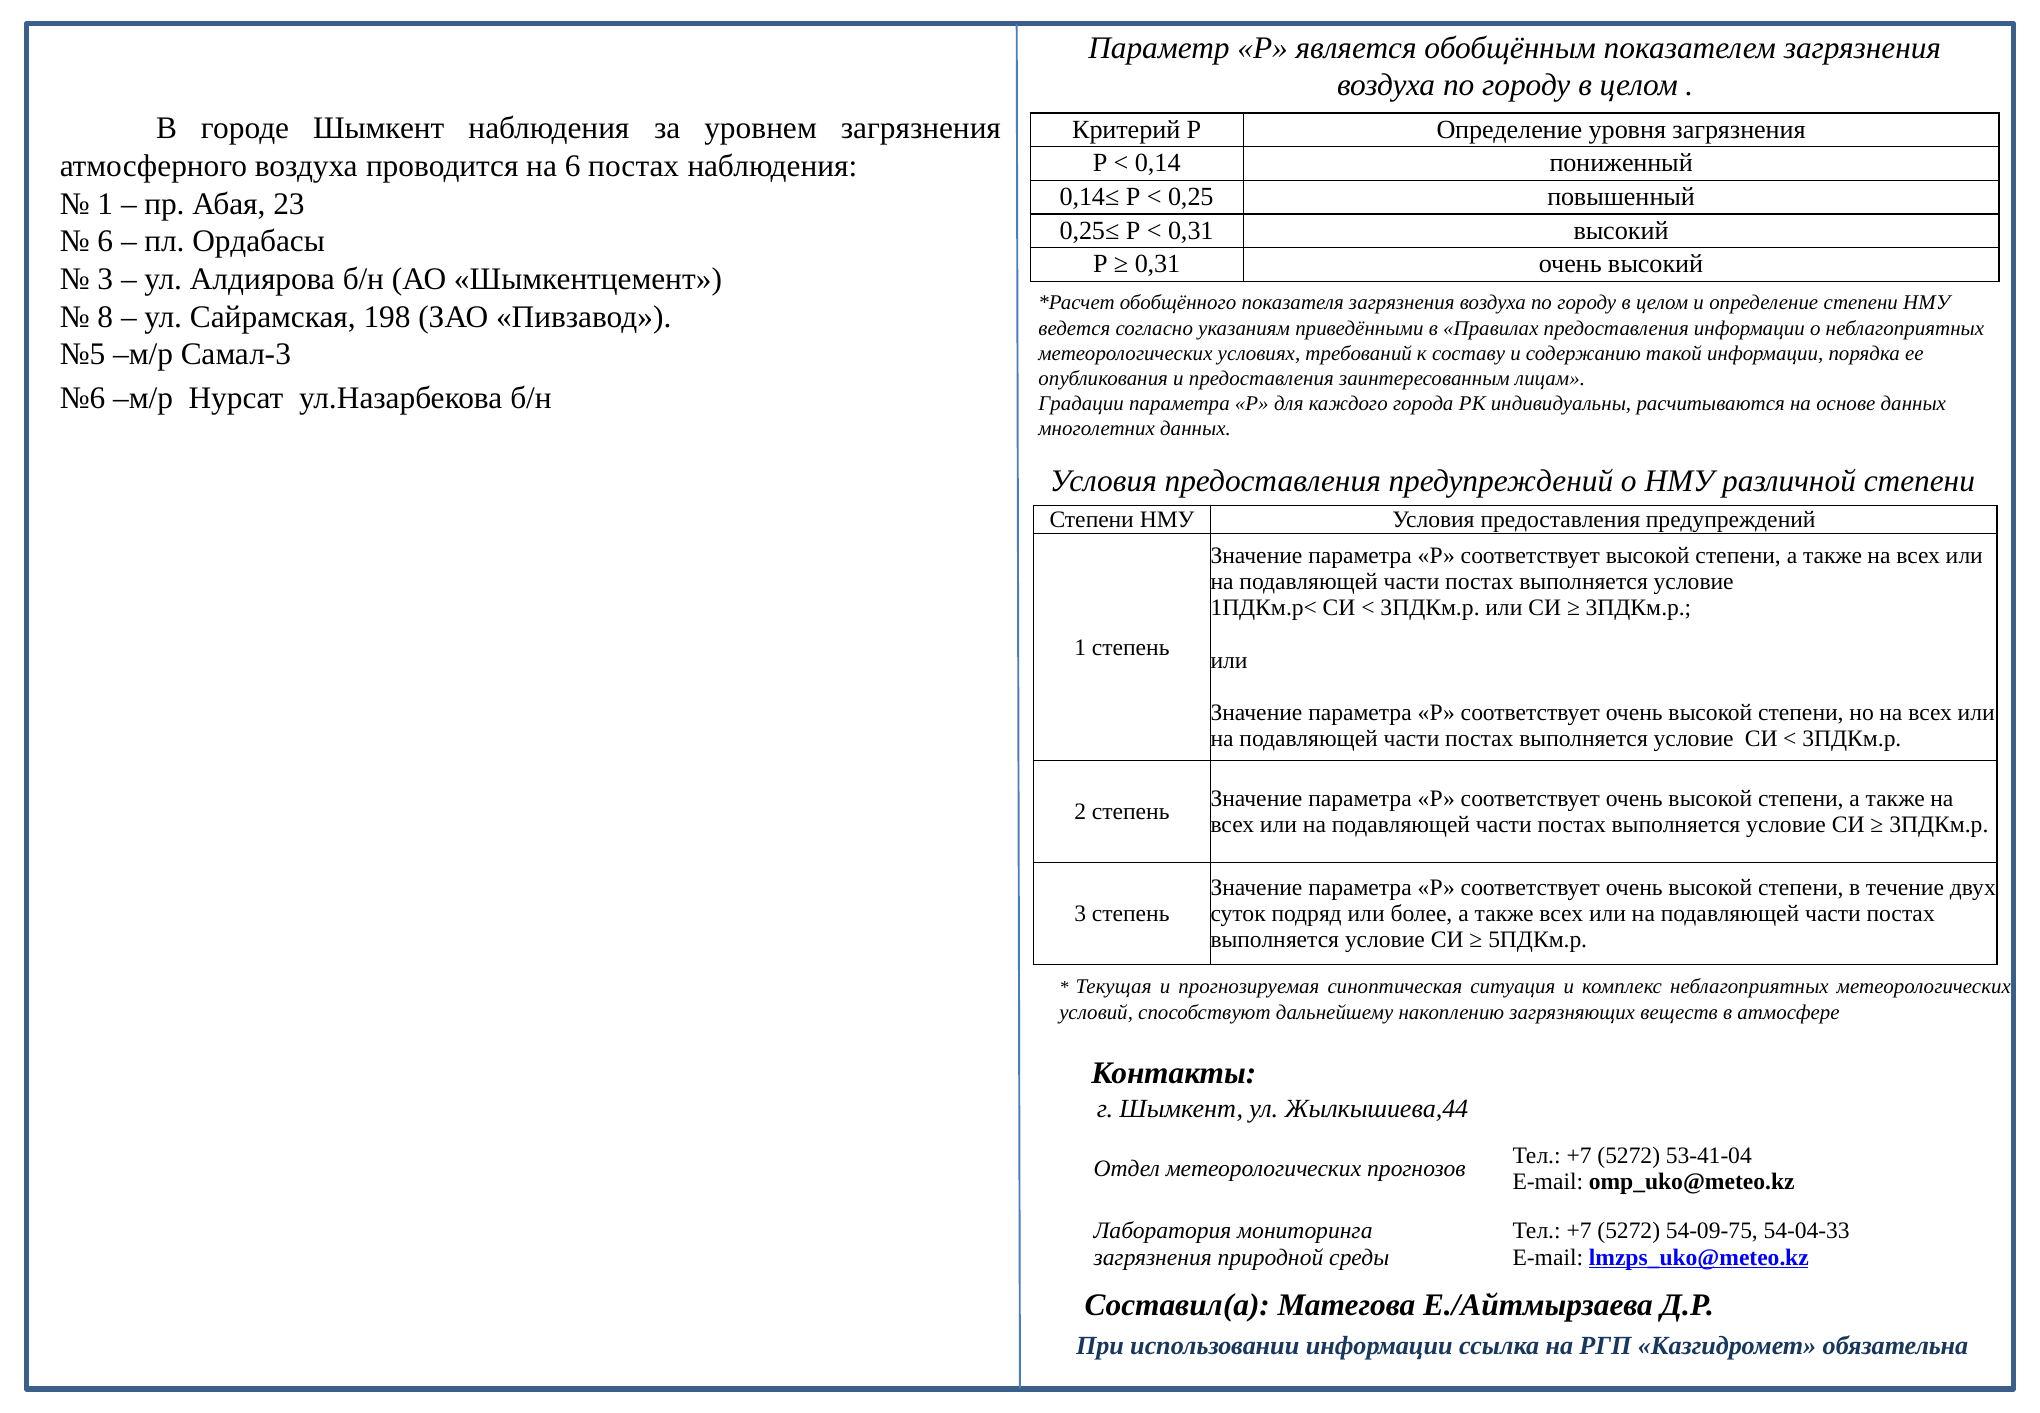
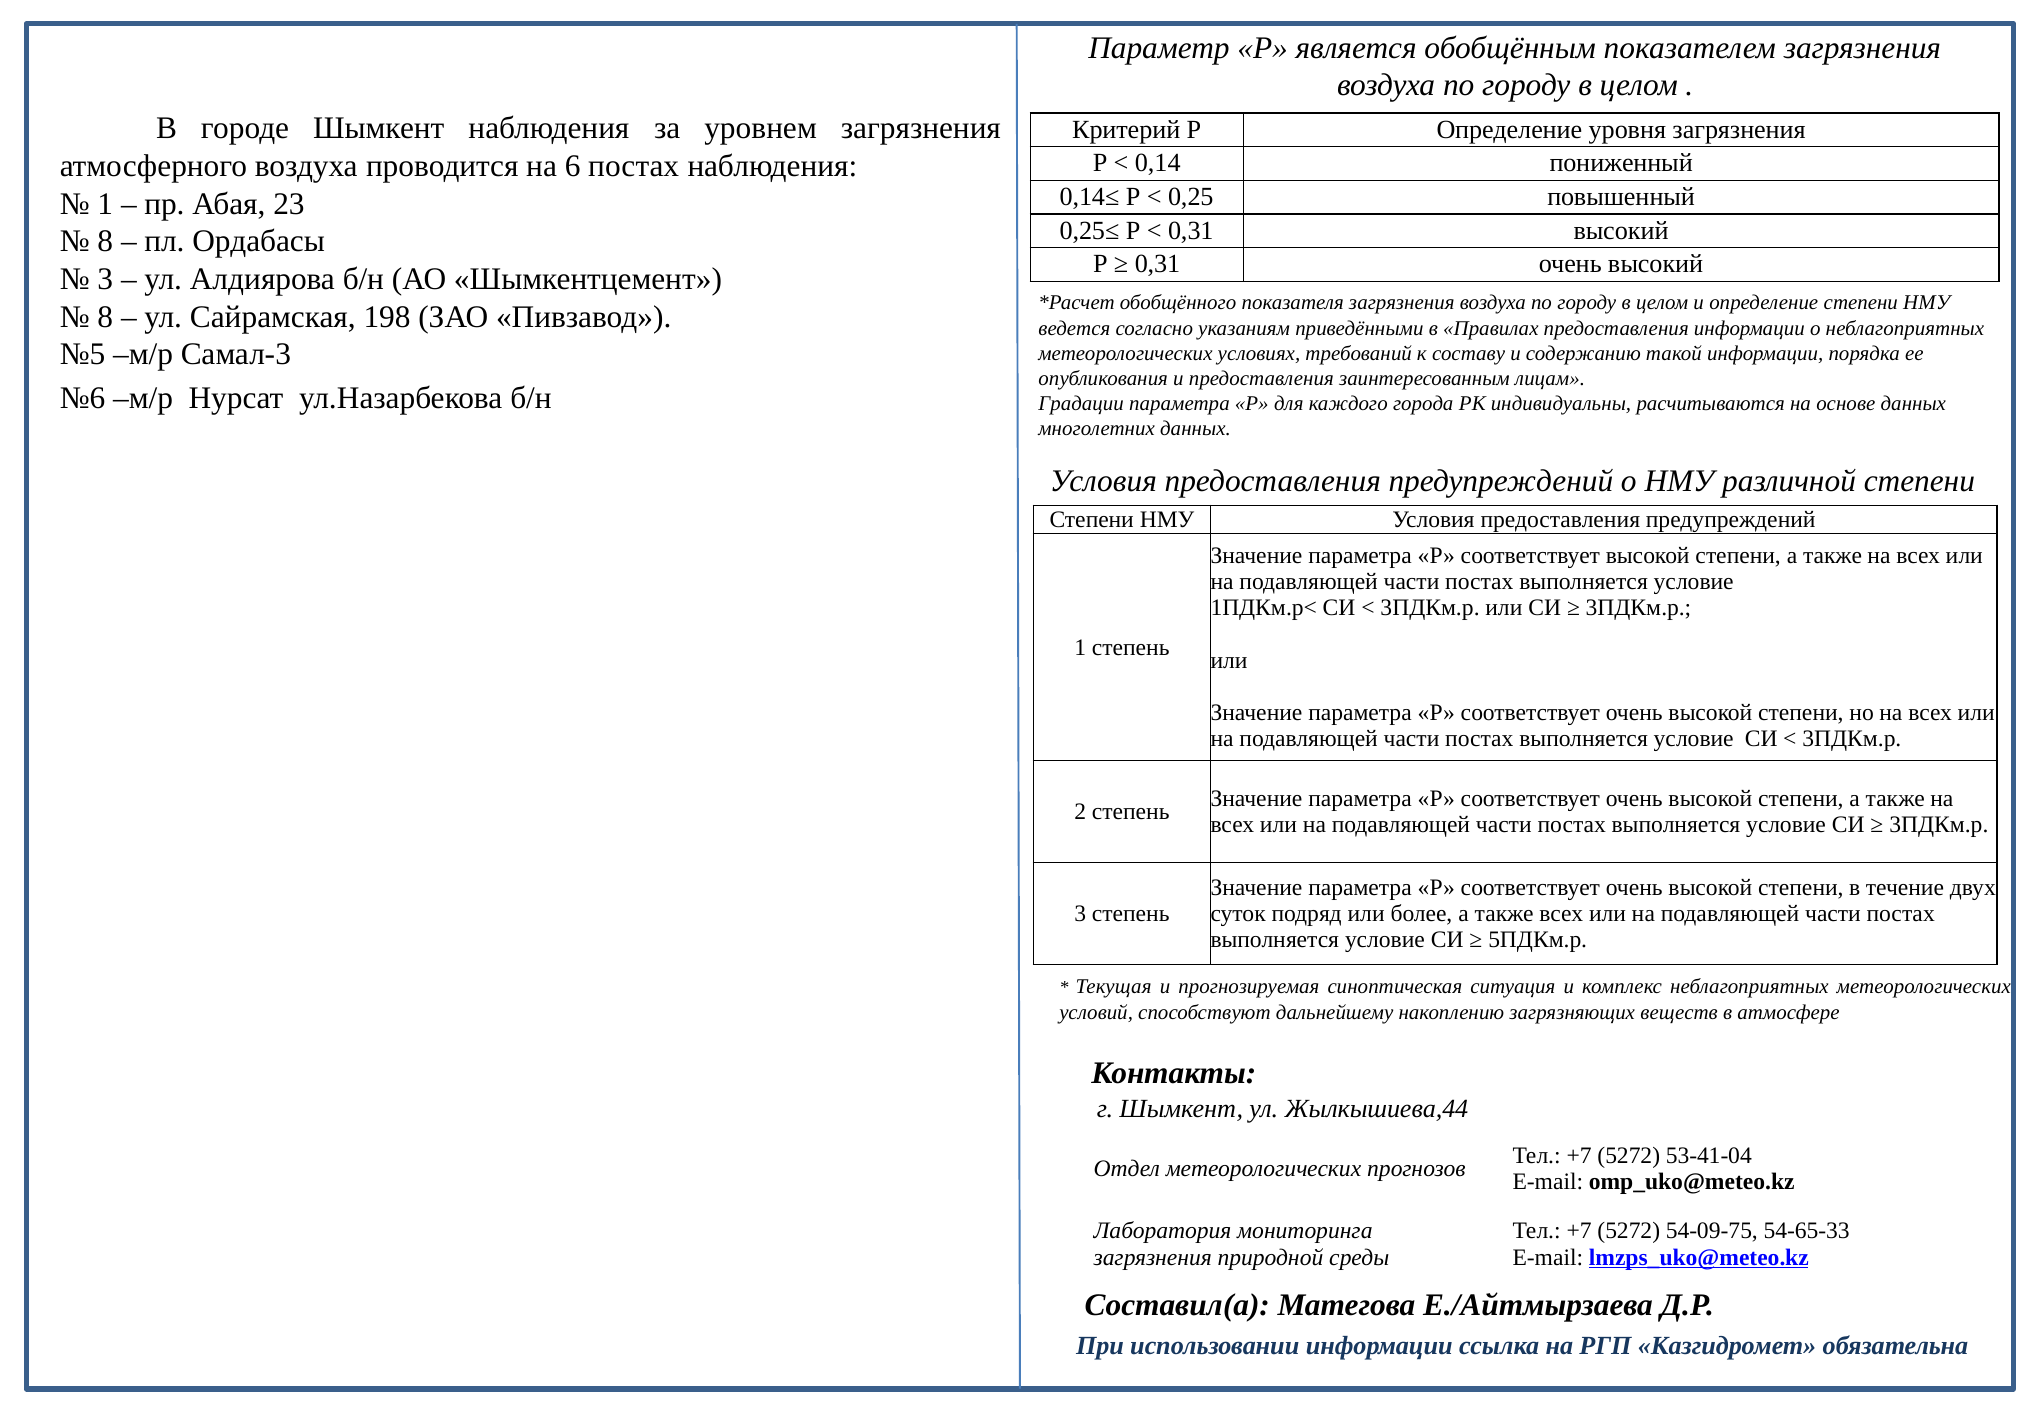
6 at (105, 241): 6 -> 8
54-04-33: 54-04-33 -> 54-65-33
